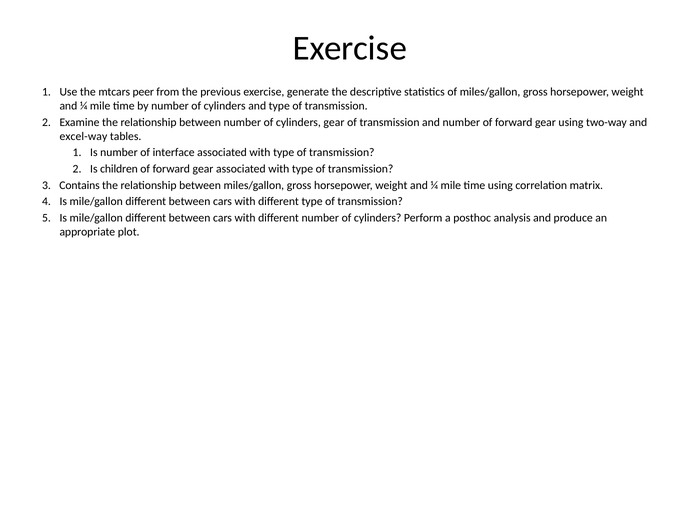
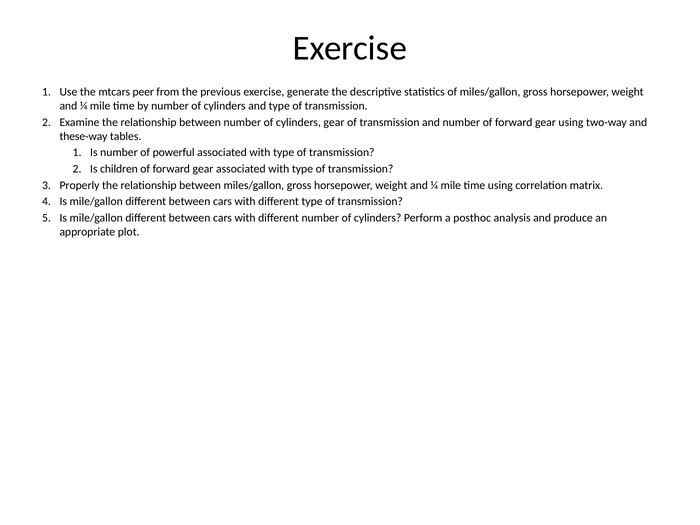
excel-way: excel-way -> these-way
interface: interface -> powerful
Contains: Contains -> Properly
